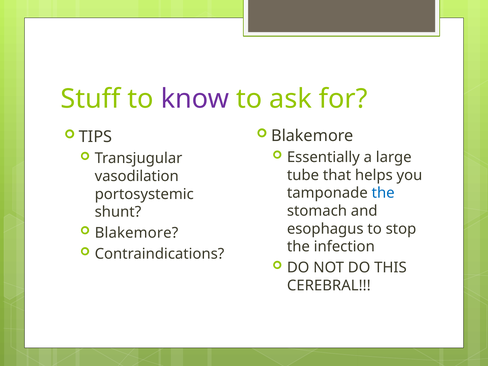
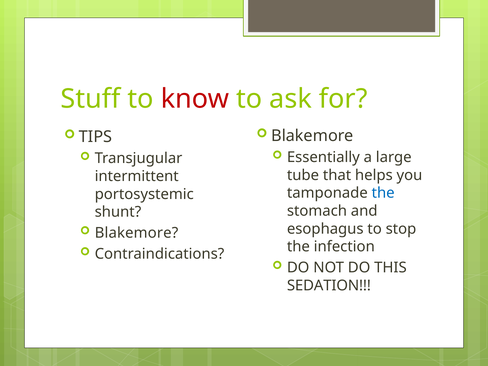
know colour: purple -> red
vasodilation: vasodilation -> intermittent
CEREBRAL: CEREBRAL -> SEDATION
